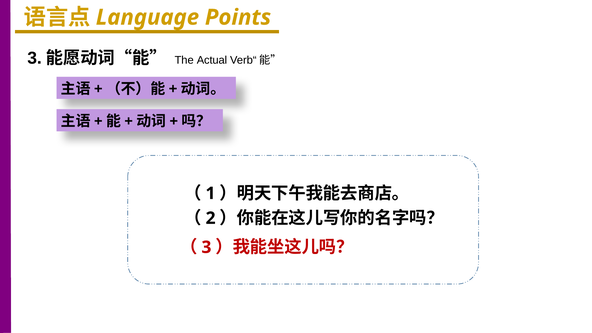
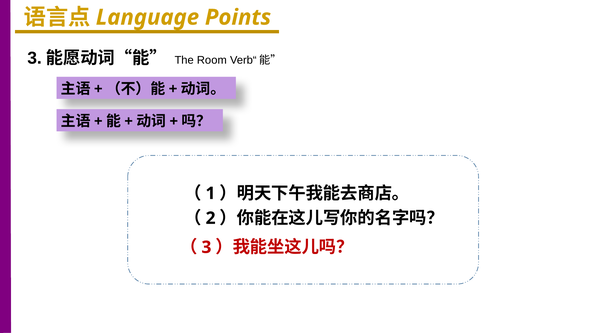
Actual: Actual -> Room
